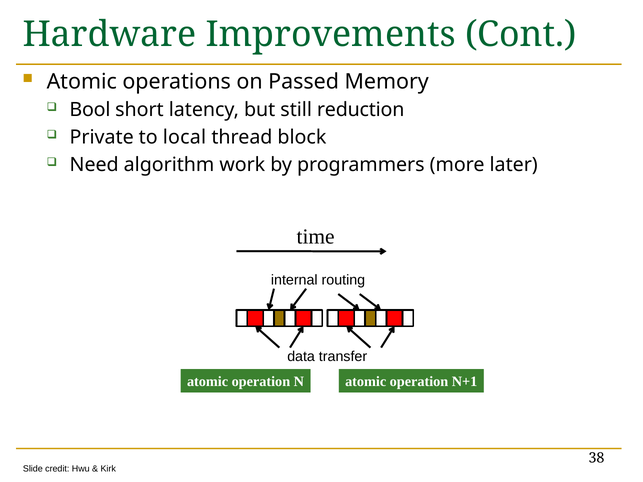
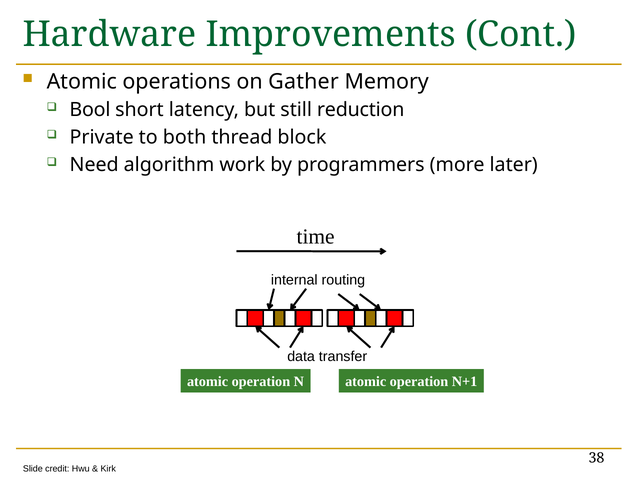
Passed: Passed -> Gather
local: local -> both
